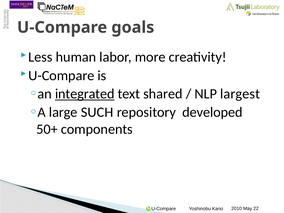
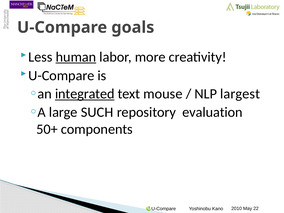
human underline: none -> present
shared: shared -> mouse
developed: developed -> evaluation
